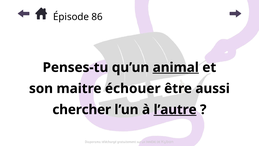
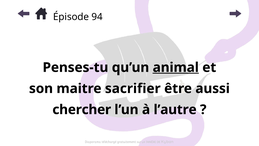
86: 86 -> 94
échouer: échouer -> sacrifier
l’autre underline: present -> none
